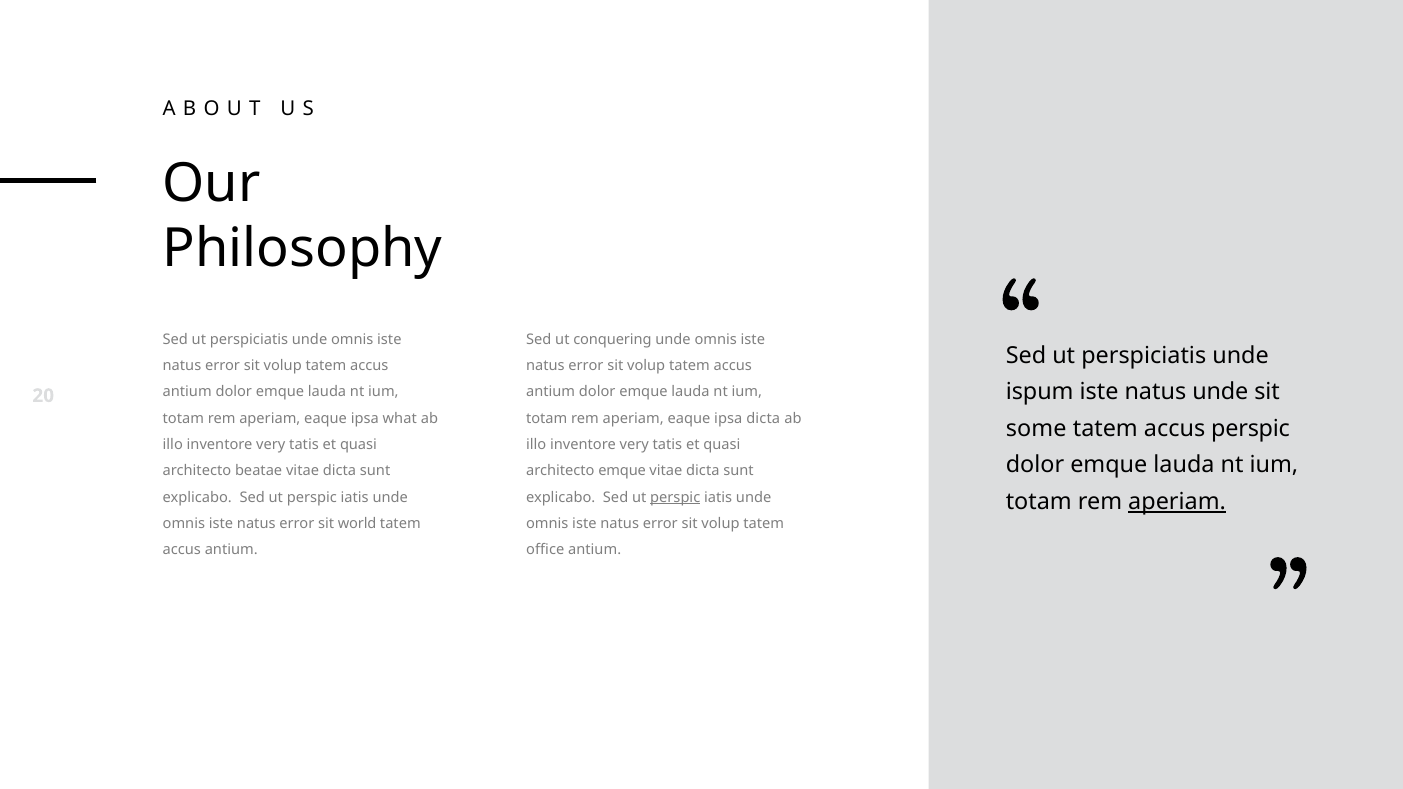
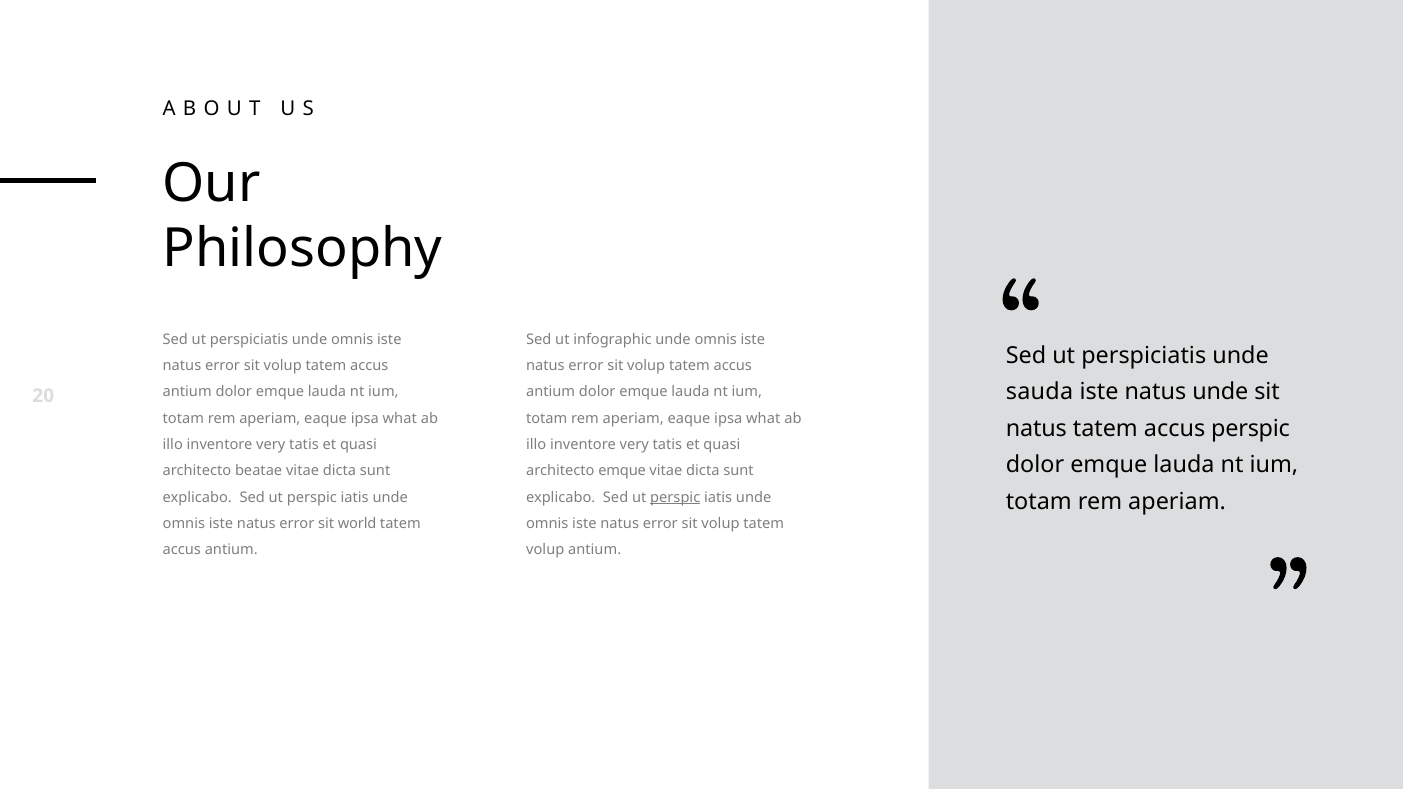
conquering: conquering -> infographic
ispum: ispum -> sauda
dicta at (763, 418): dicta -> what
some at (1036, 429): some -> natus
aperiam at (1177, 502) underline: present -> none
office at (545, 550): office -> volup
